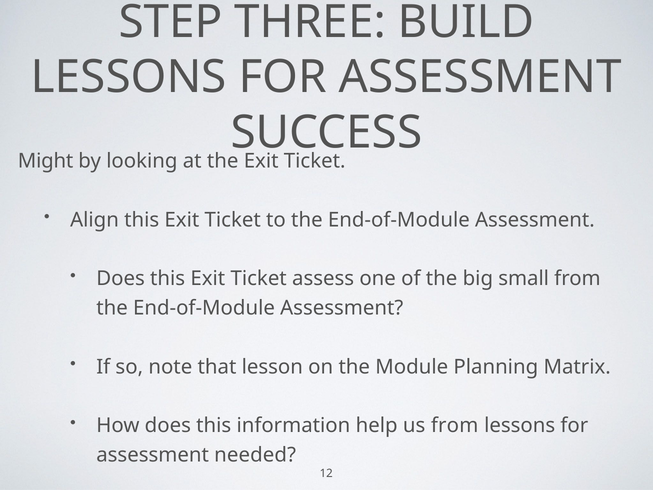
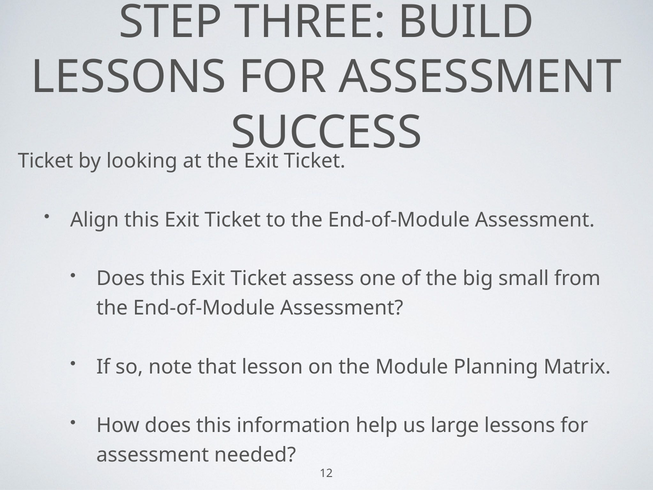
Might at (46, 161): Might -> Ticket
us from: from -> large
